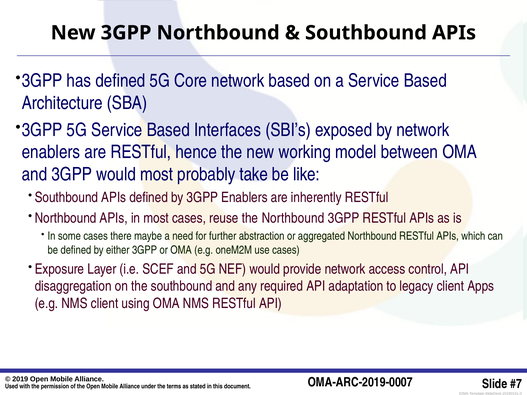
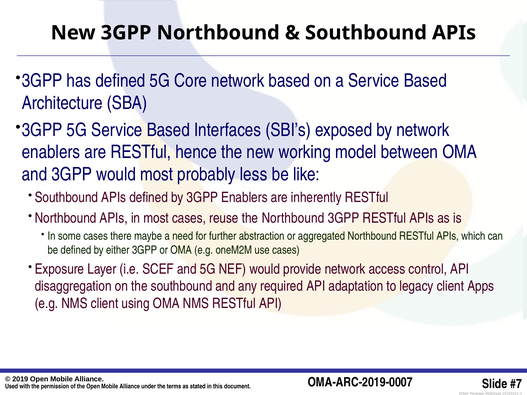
take: take -> less
